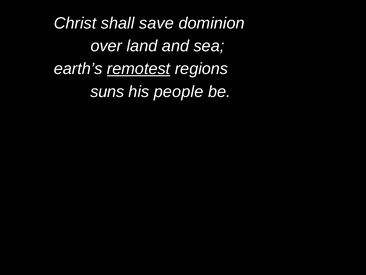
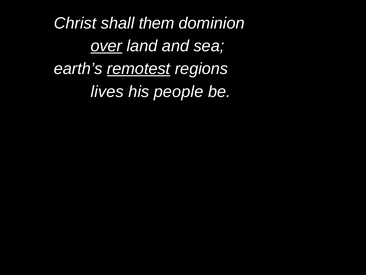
save: save -> them
over underline: none -> present
suns: suns -> lives
